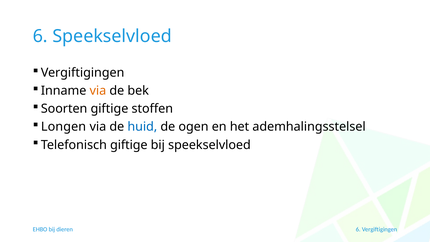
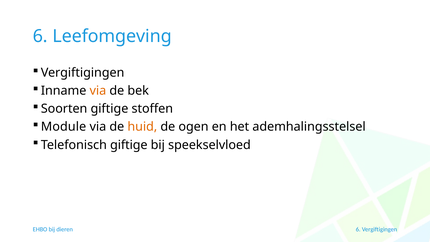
6 Speekselvloed: Speekselvloed -> Leefomgeving
Longen: Longen -> Module
huid colour: blue -> orange
